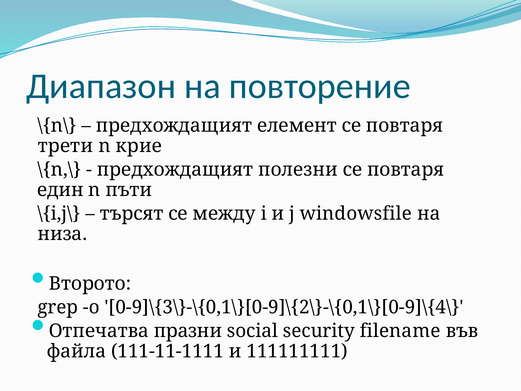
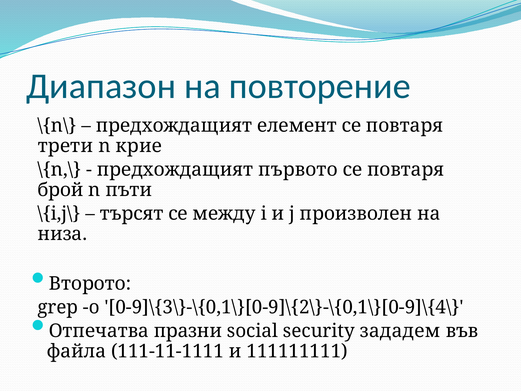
полезни: полезни -> първото
един: един -> брой
windowsfile: windowsfile -> произволен
filename: filename -> зададем
